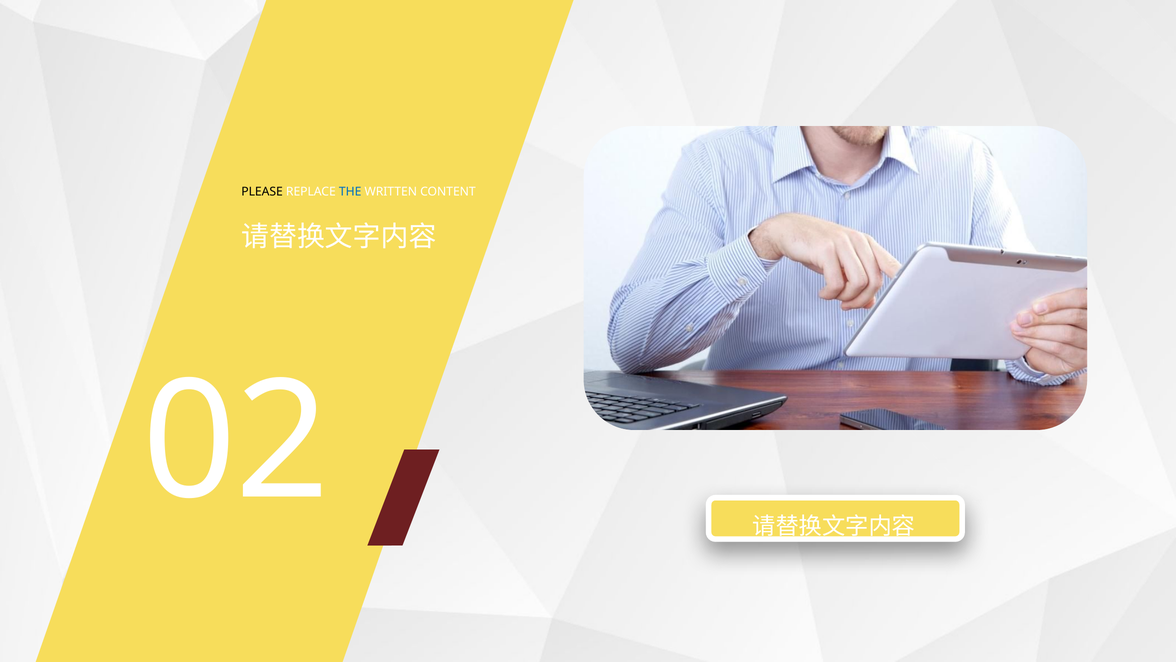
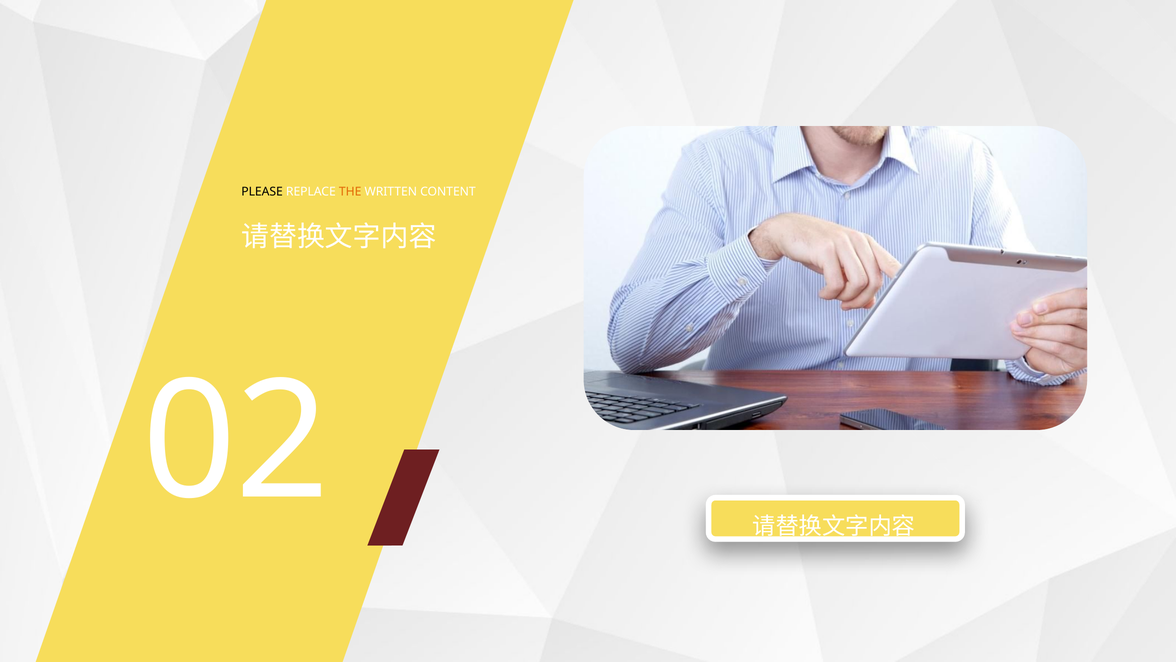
THE colour: blue -> orange
